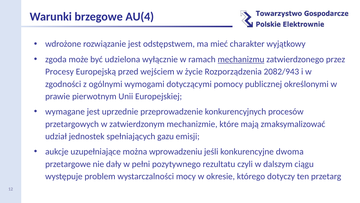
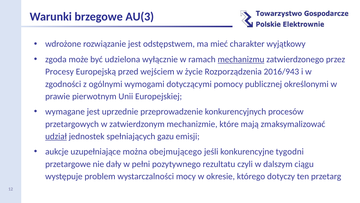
AU(4: AU(4 -> AU(3
2082/943: 2082/943 -> 2016/943
udział underline: none -> present
wprowadzeniu: wprowadzeniu -> obejmującego
dwoma: dwoma -> tygodni
